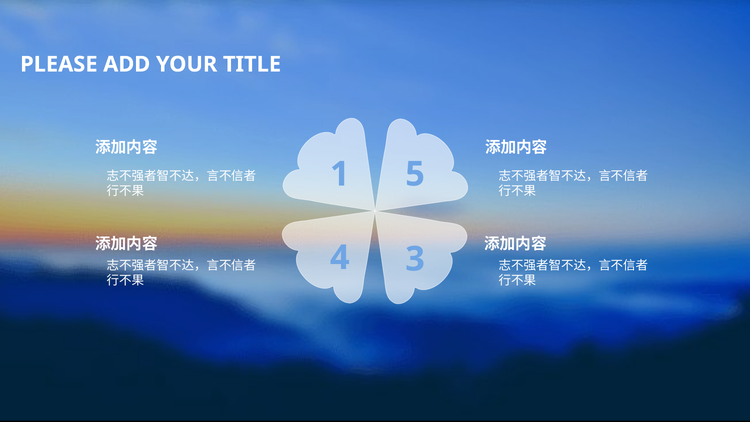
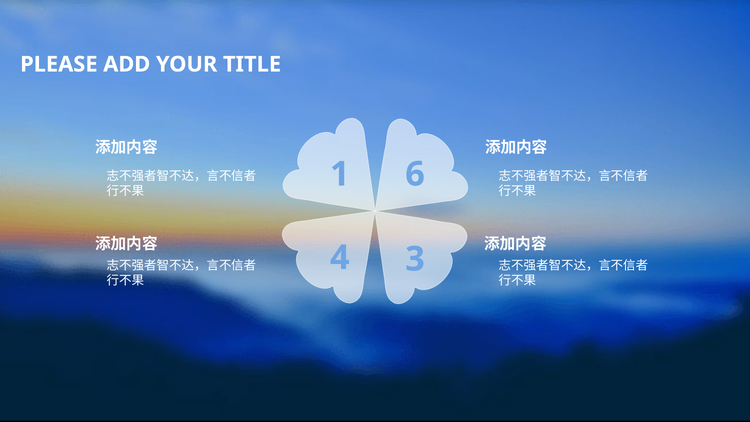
5: 5 -> 6
